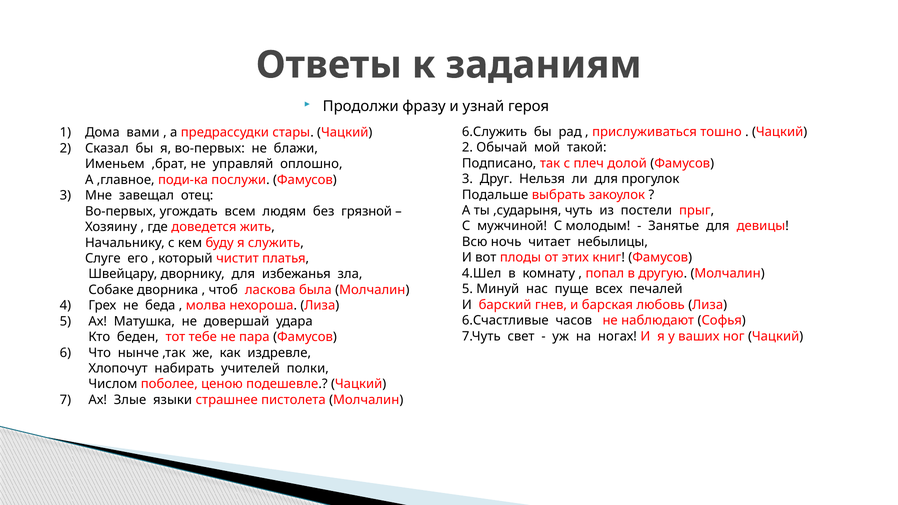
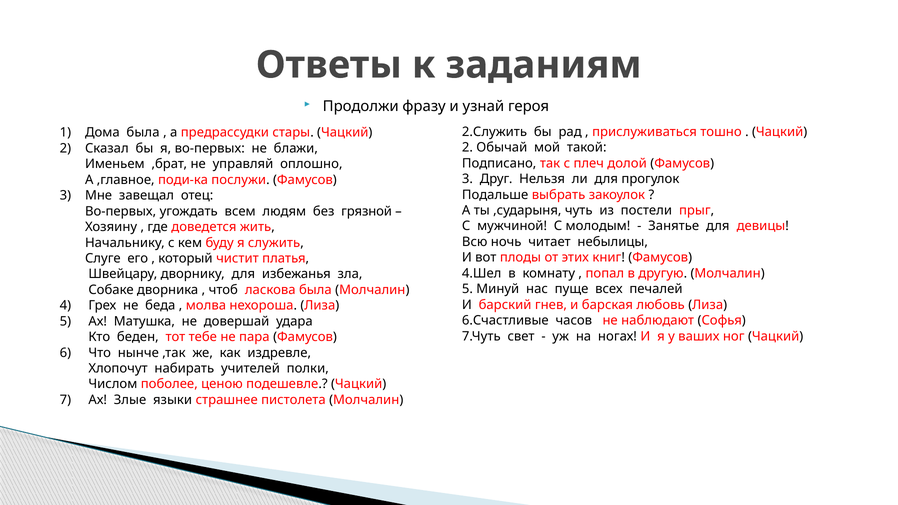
6.Служить: 6.Служить -> 2.Служить
Дома вами: вами -> была
